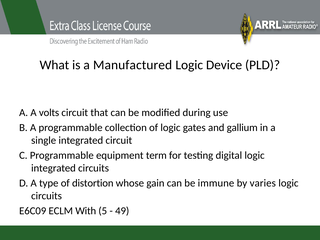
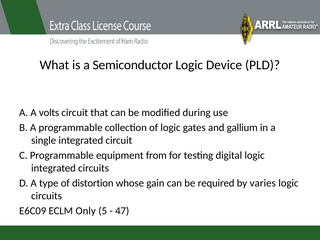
Manufactured: Manufactured -> Semiconductor
term: term -> from
immune: immune -> required
With: With -> Only
49: 49 -> 47
